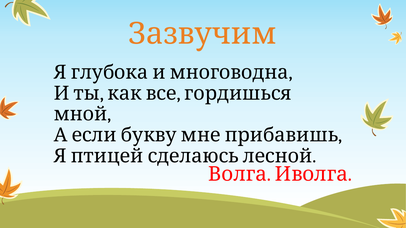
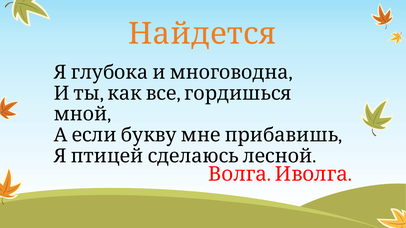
Зазвучим: Зазвучим -> Найдется
